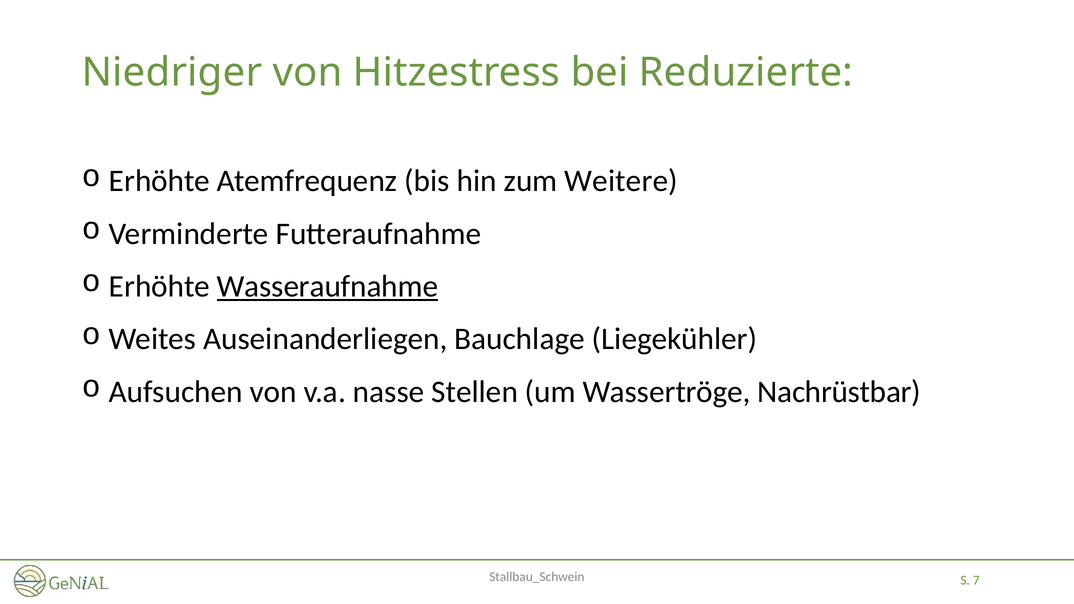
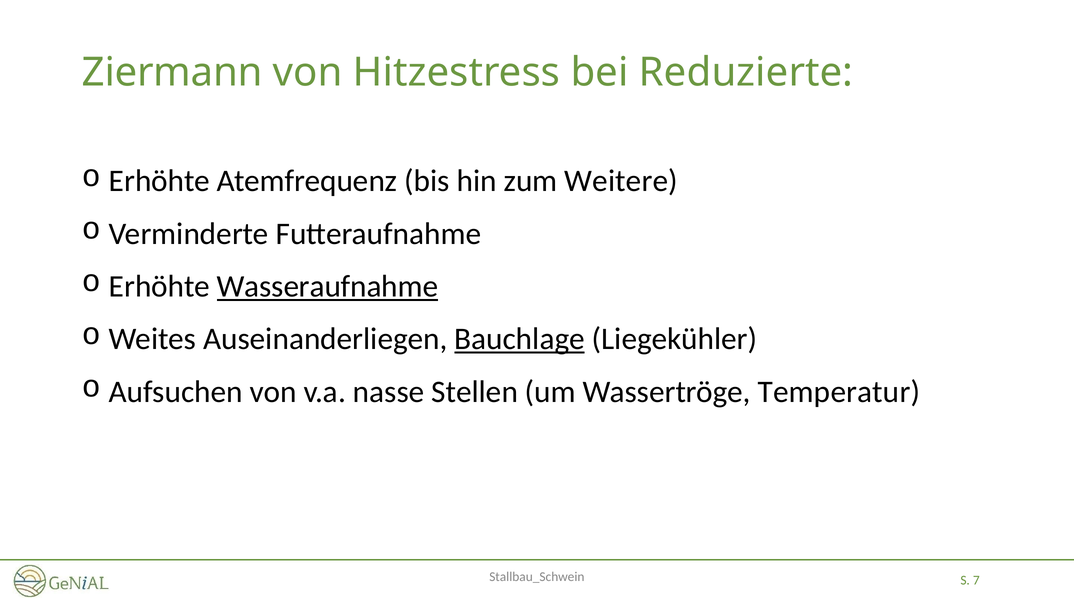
Niedriger: Niedriger -> Ziermann
Bauchlage underline: none -> present
Nachrüstbar: Nachrüstbar -> Temperatur
